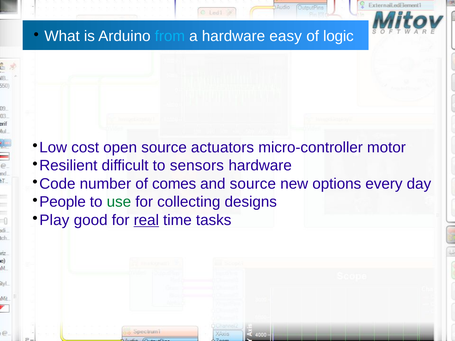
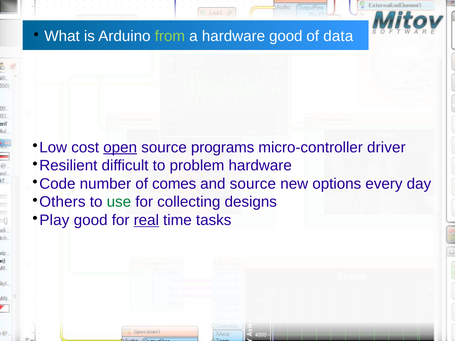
from colour: light blue -> light green
hardware easy: easy -> good
logic: logic -> data
open underline: none -> present
actuators: actuators -> programs
motor: motor -> driver
sensors: sensors -> problem
People: People -> Others
